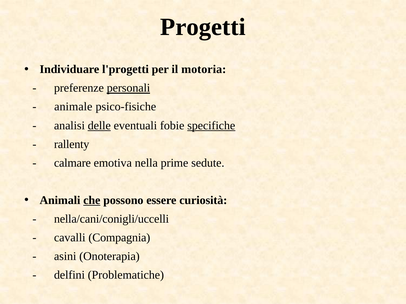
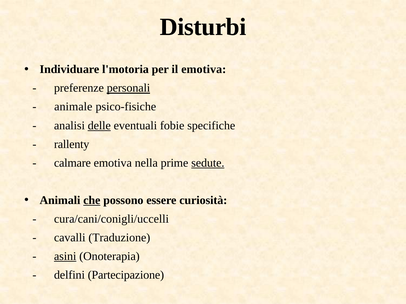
Progetti: Progetti -> Disturbi
l'progetti: l'progetti -> l'motoria
il motoria: motoria -> emotiva
specifiche underline: present -> none
sedute underline: none -> present
nella/cani/conigli/uccelli: nella/cani/conigli/uccelli -> cura/cani/conigli/uccelli
Compagnia: Compagnia -> Traduzione
asini underline: none -> present
Problematiche: Problematiche -> Partecipazione
